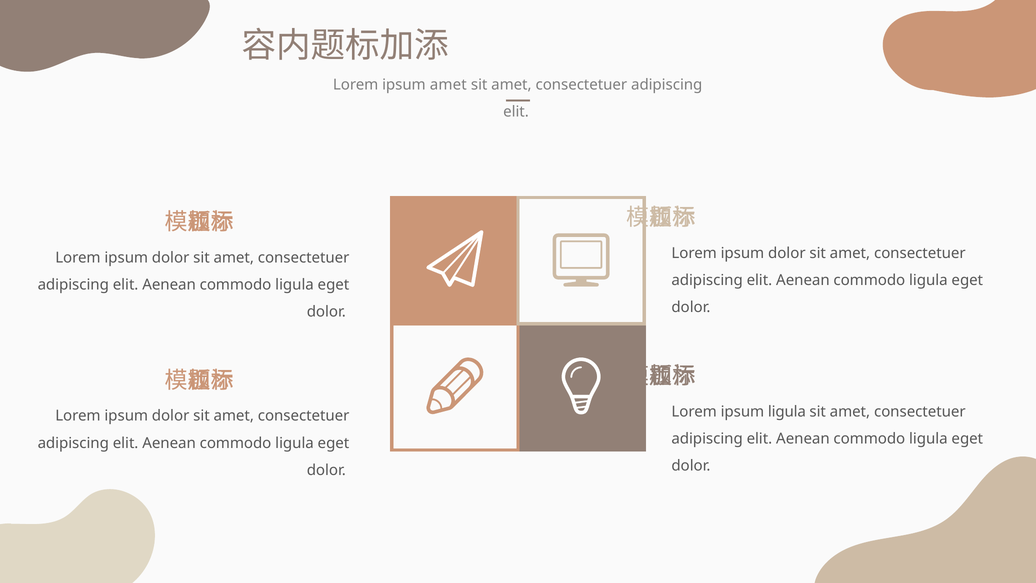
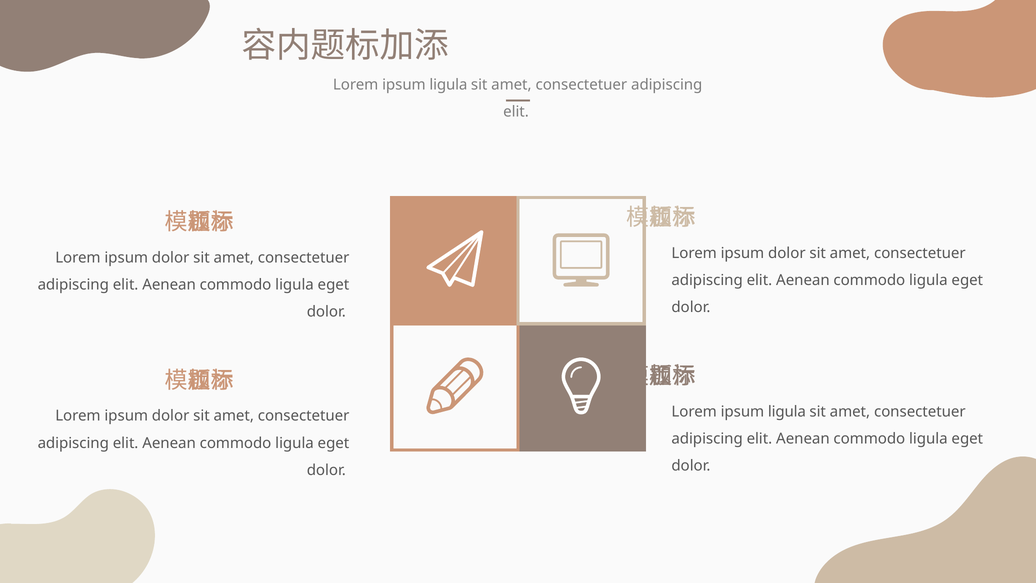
amet at (448, 85): amet -> ligula
